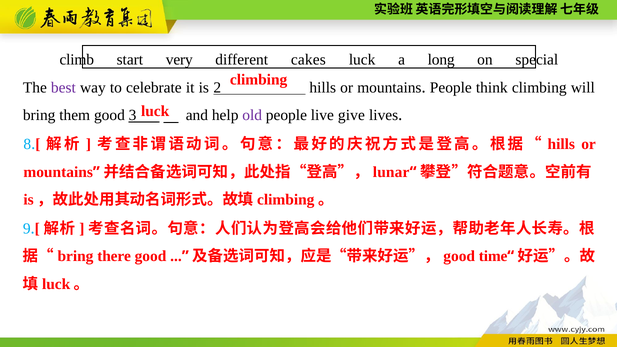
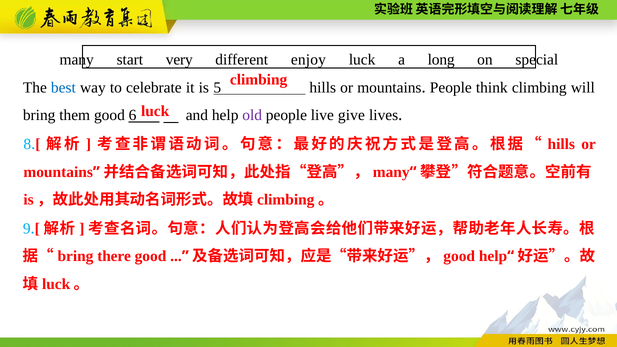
climb at (77, 60): climb -> many
cakes: cakes -> enjoy
best colour: purple -> blue
2: 2 -> 5
3: 3 -> 6
lunar at (391, 172): lunar -> many
time at (493, 256): time -> help
